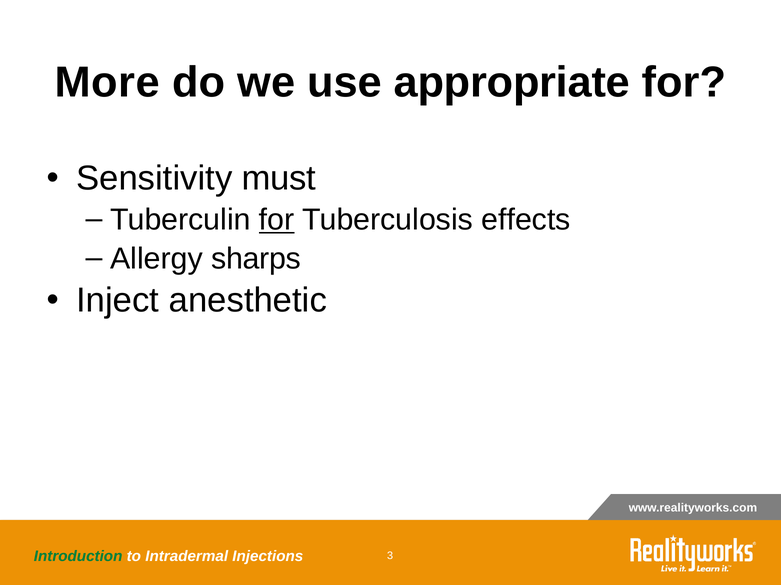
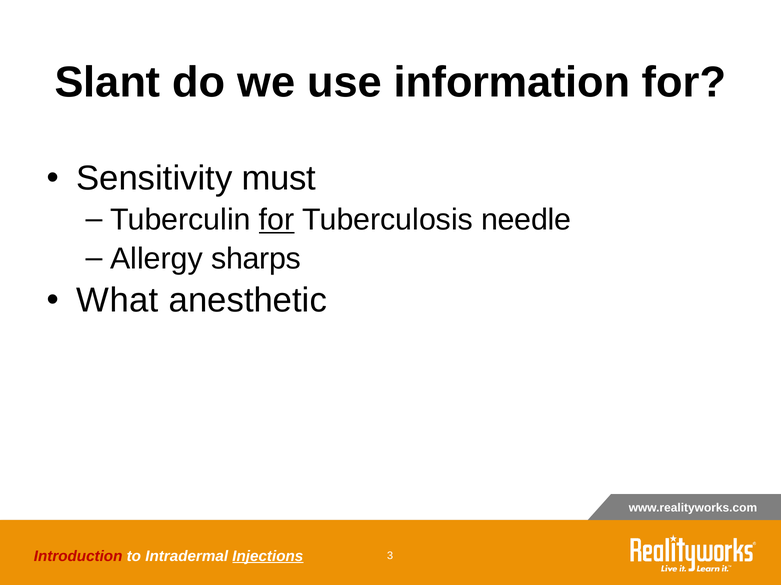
More: More -> Slant
appropriate: appropriate -> information
effects: effects -> needle
Inject: Inject -> What
Introduction colour: green -> red
Injections underline: none -> present
